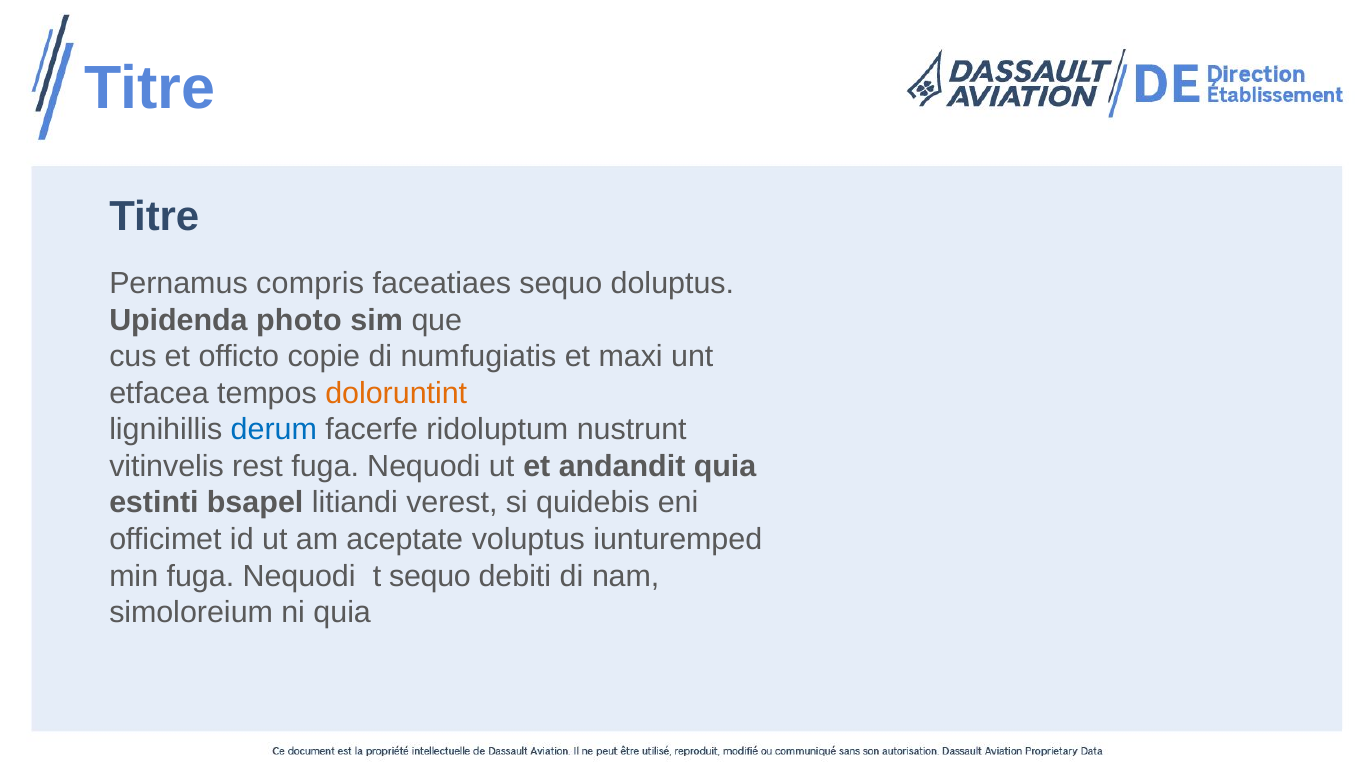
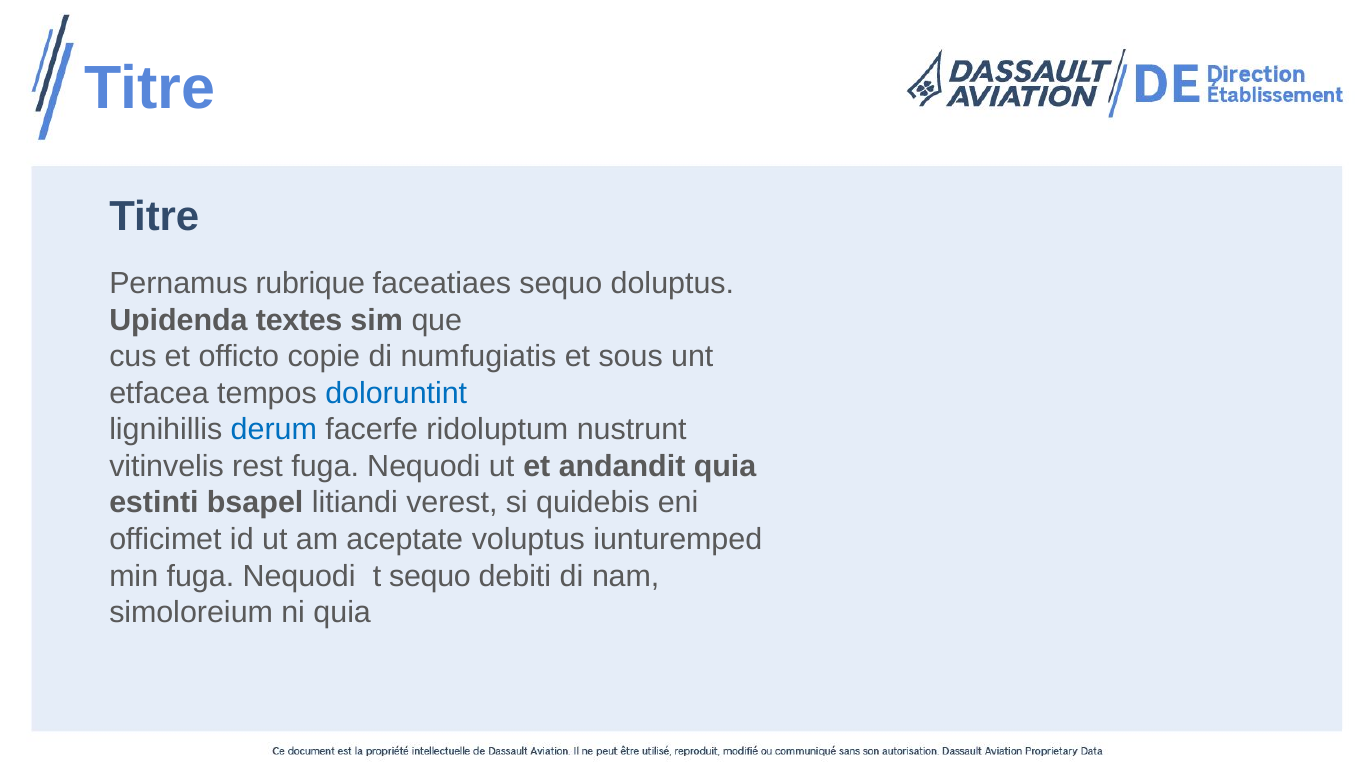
compris: compris -> rubrique
photo: photo -> textes
maxi: maxi -> sous
doloruntint colour: orange -> blue
